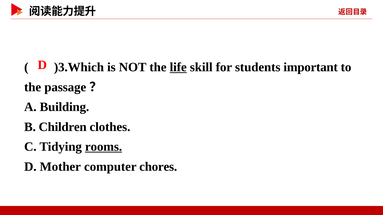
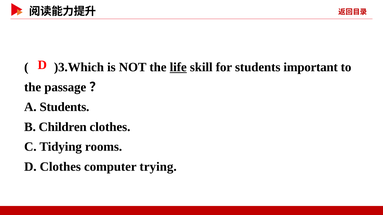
A Building: Building -> Students
rooms underline: present -> none
D Mother: Mother -> Clothes
chores: chores -> trying
